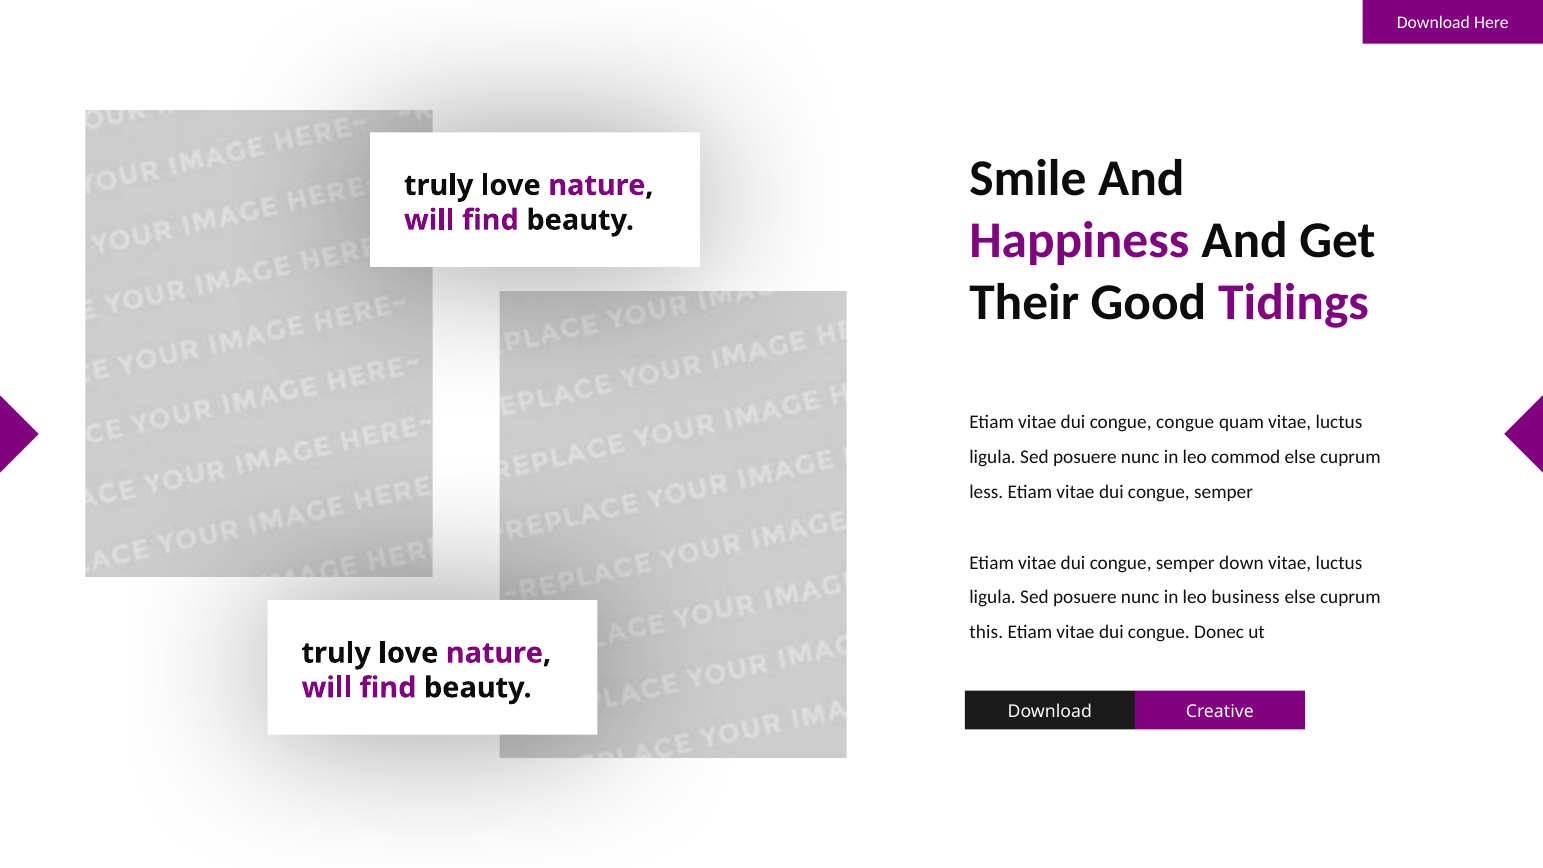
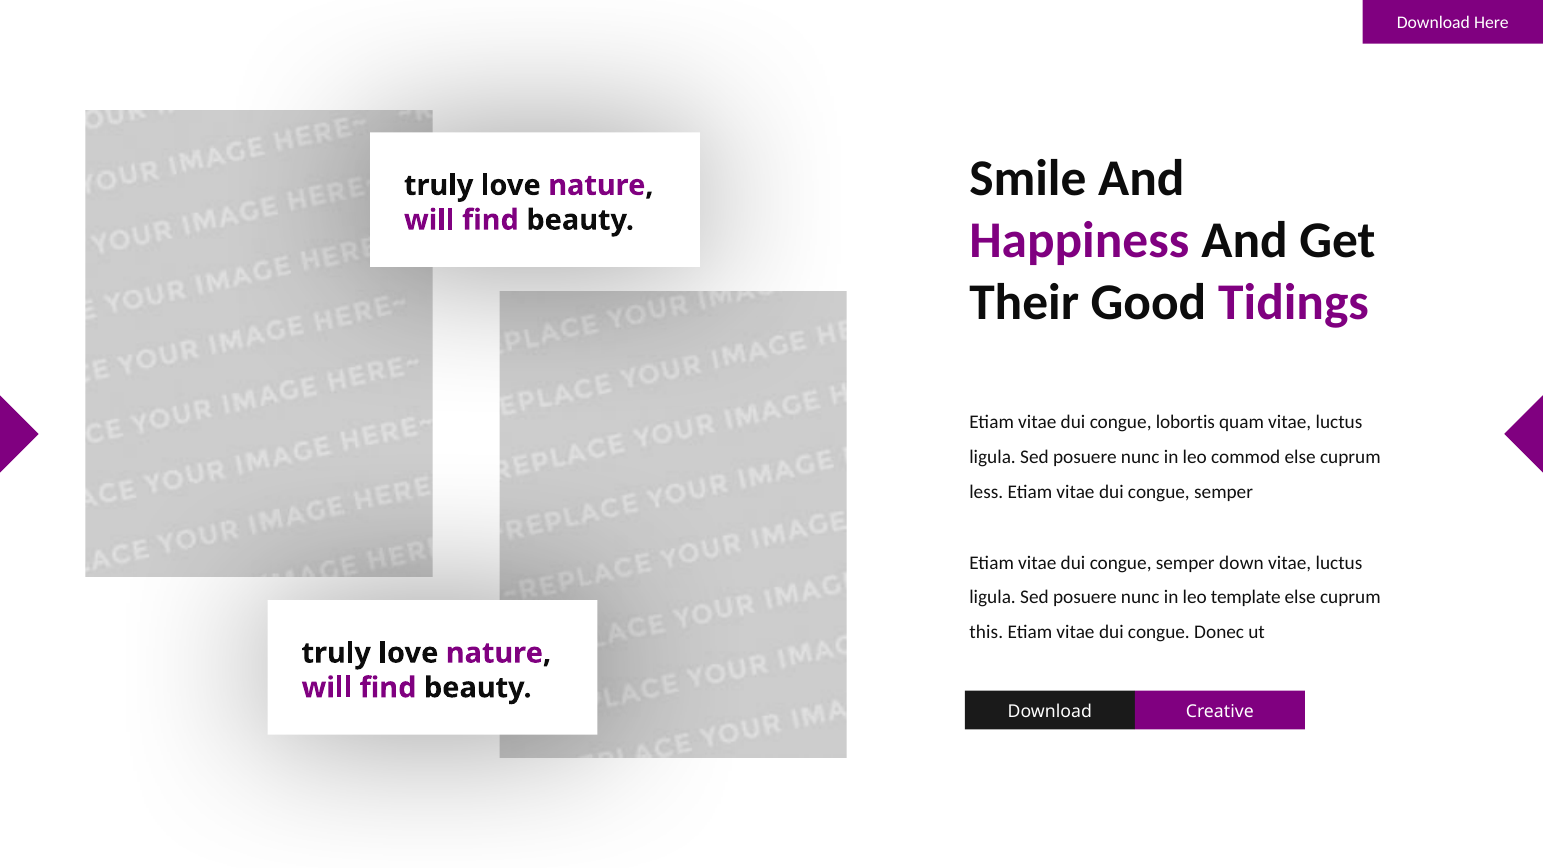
congue congue: congue -> lobortis
business: business -> template
